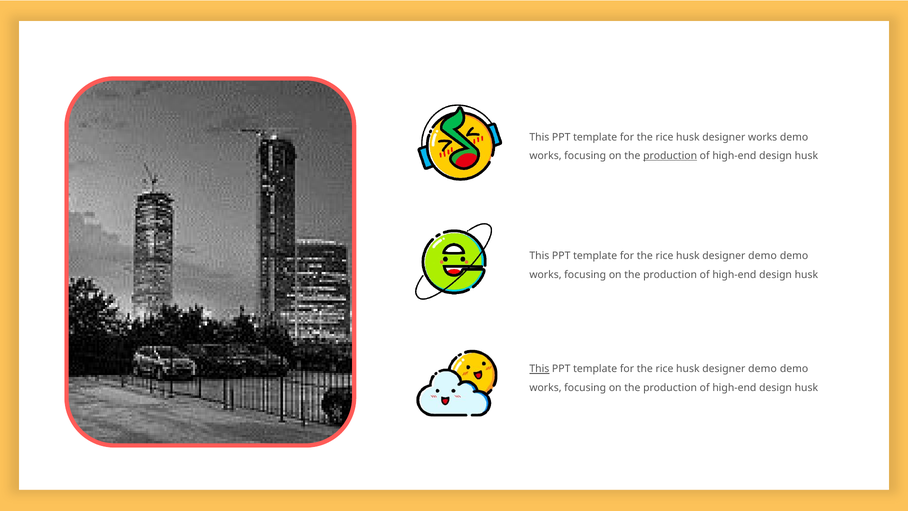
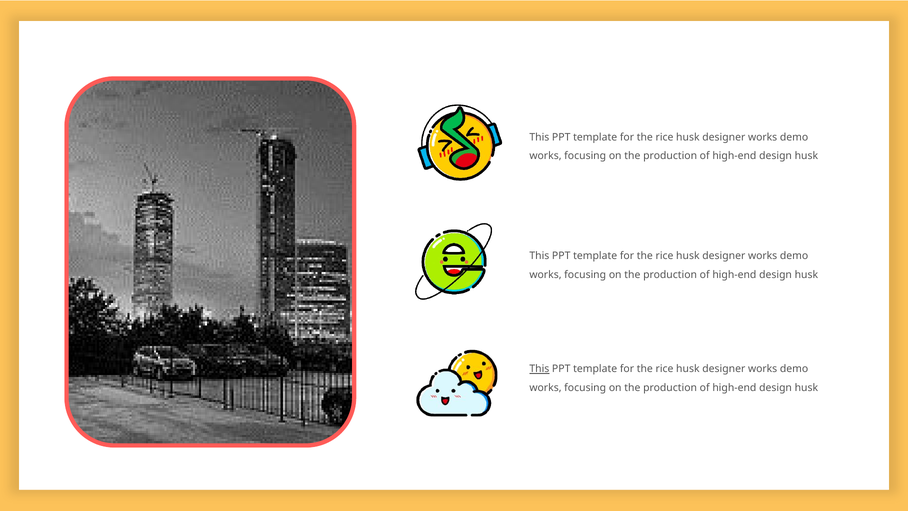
production at (670, 156) underline: present -> none
demo at (763, 256): demo -> works
demo at (763, 369): demo -> works
